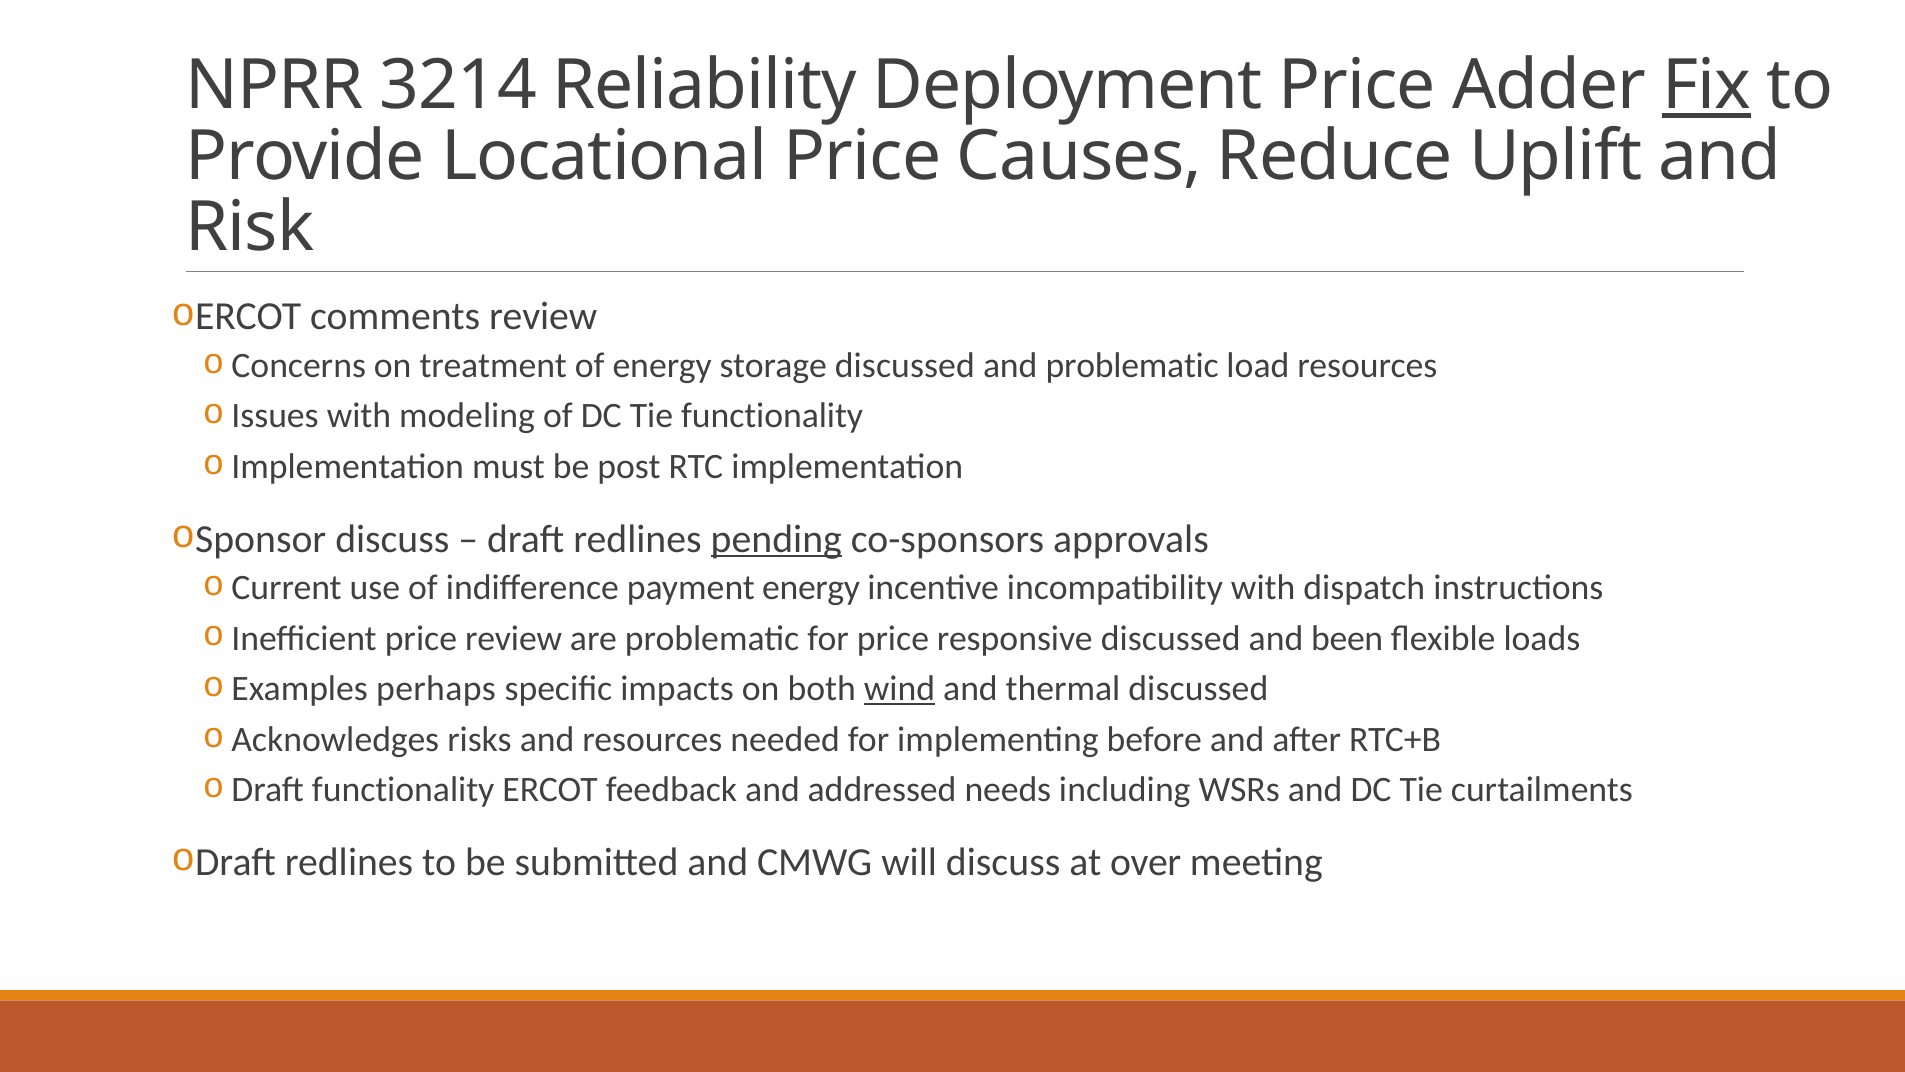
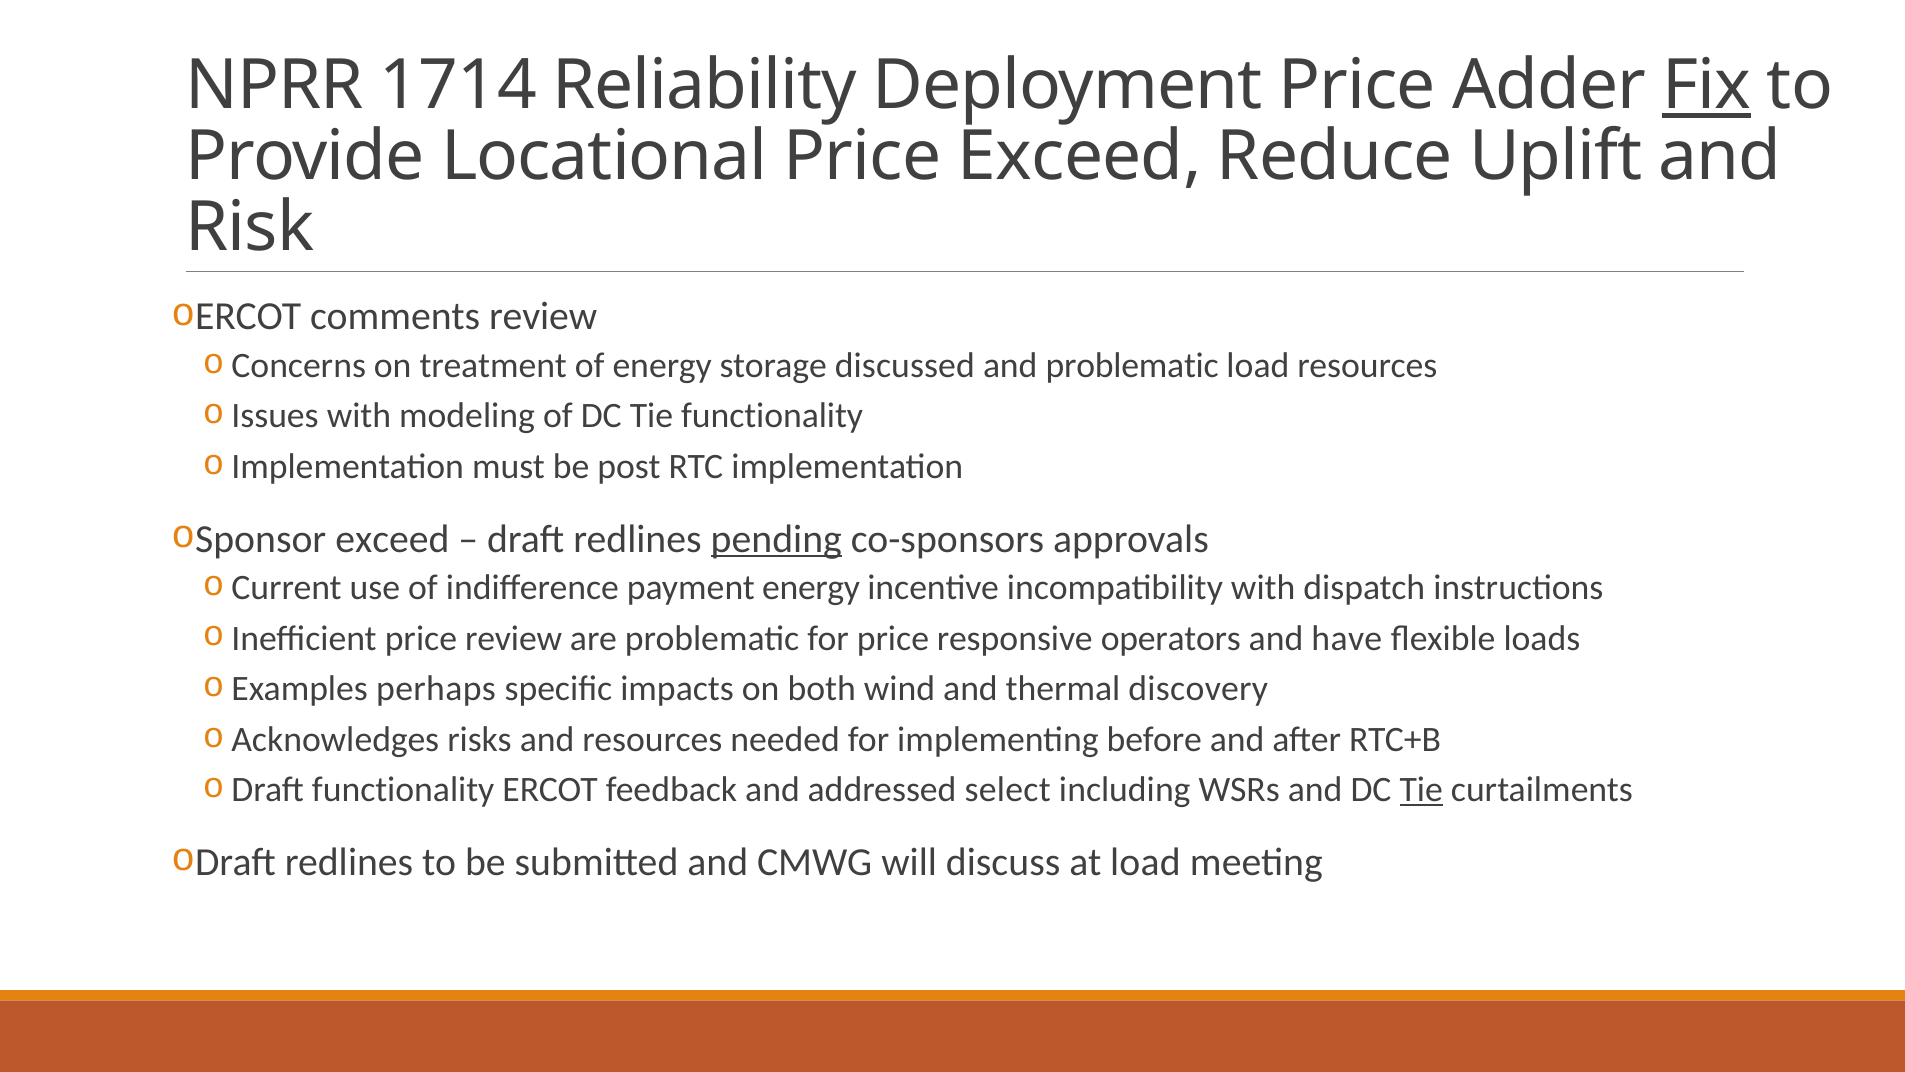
3214: 3214 -> 1714
Price Causes: Causes -> Exceed
discuss at (392, 539): discuss -> exceed
responsive discussed: discussed -> operators
been: been -> have
wind underline: present -> none
thermal discussed: discussed -> discovery
needs: needs -> select
Tie at (1421, 790) underline: none -> present
at over: over -> load
